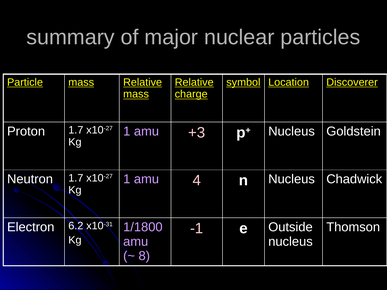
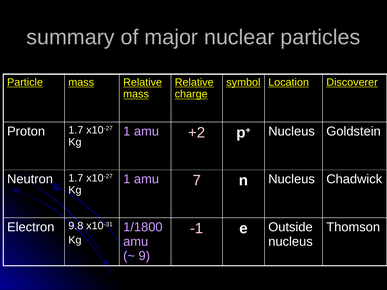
+3: +3 -> +2
4: 4 -> 7
6.2: 6.2 -> 9.8
8: 8 -> 9
